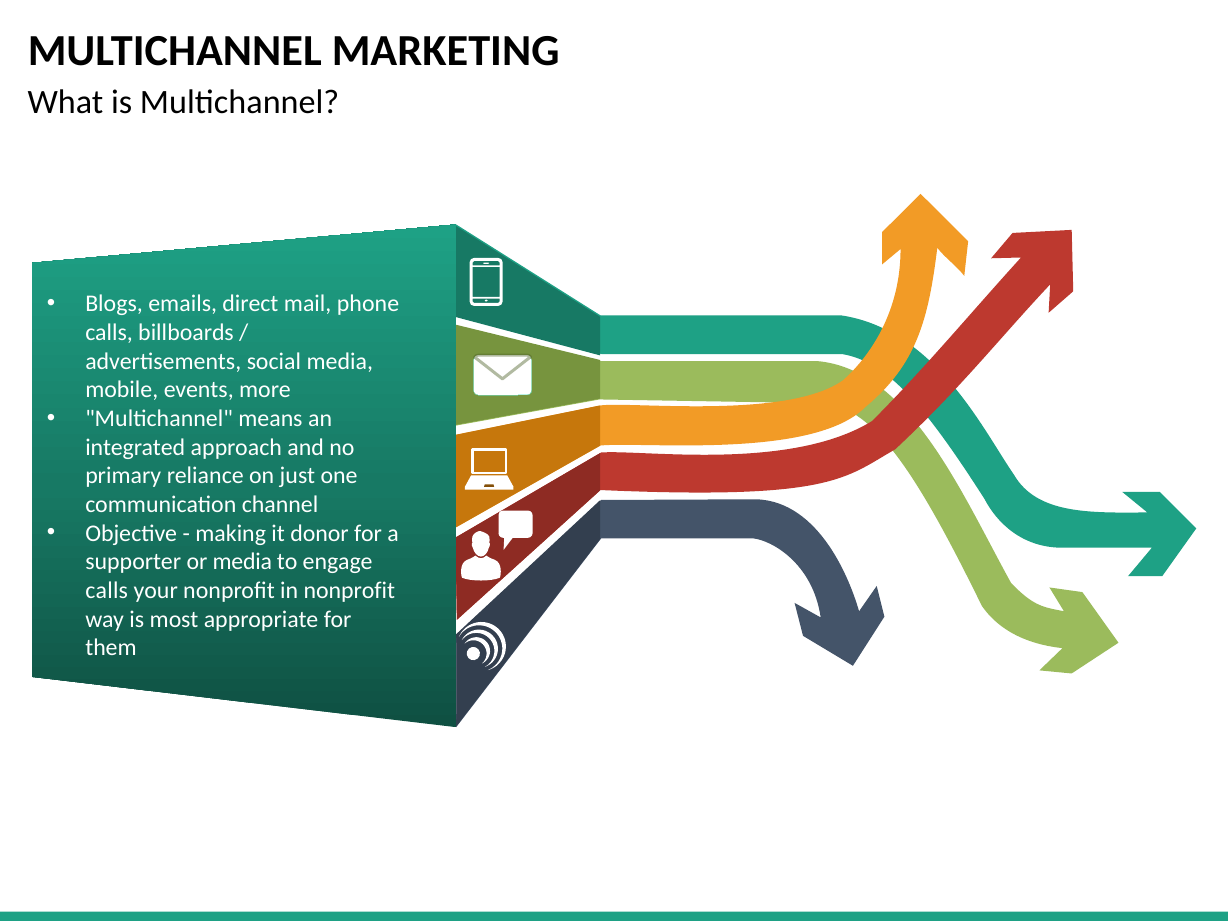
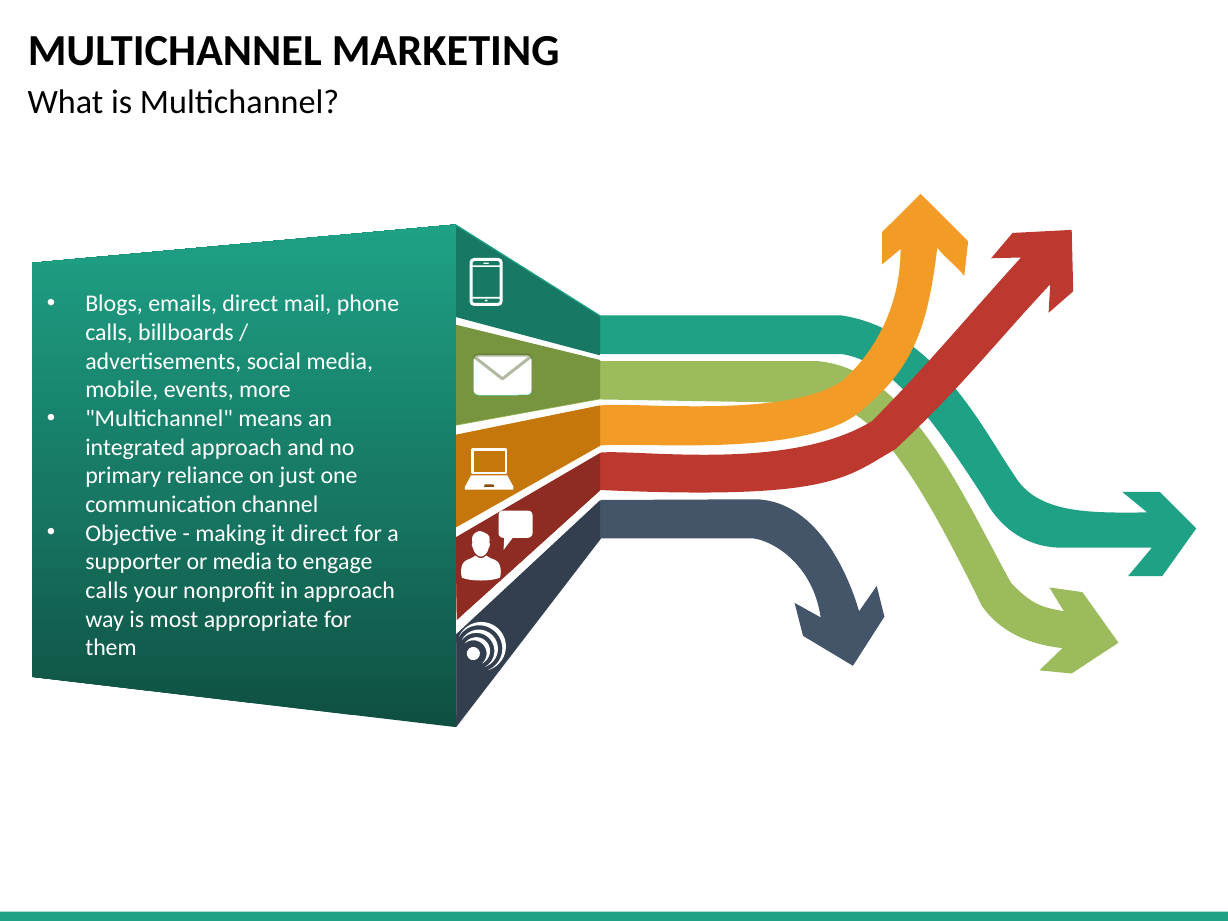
it donor: donor -> direct
in nonprofit: nonprofit -> approach
